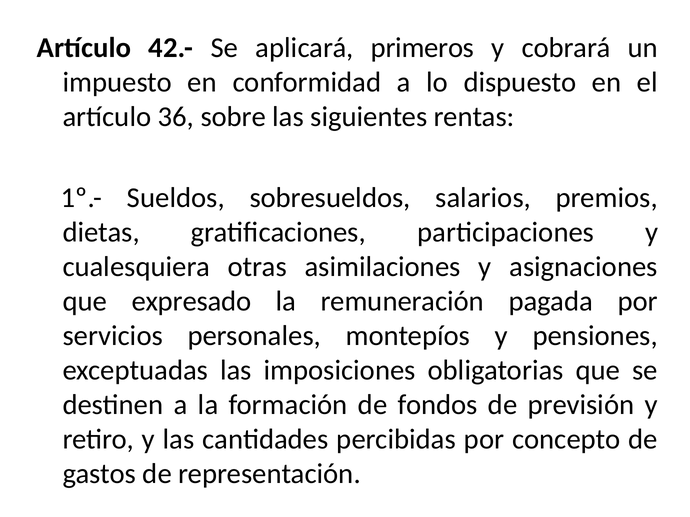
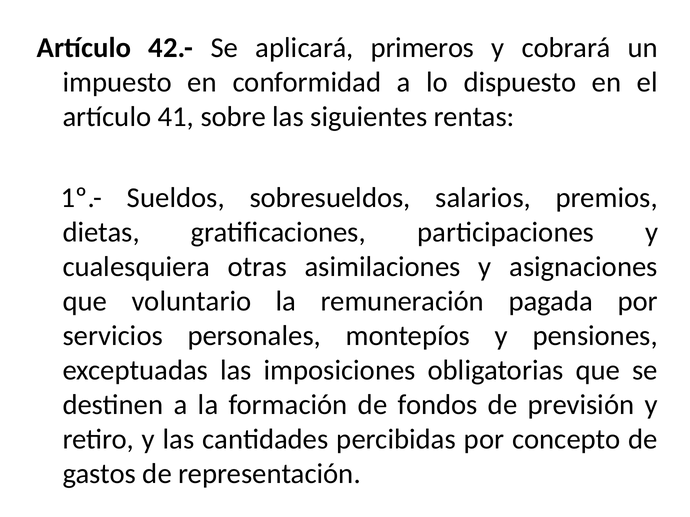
36: 36 -> 41
expresado: expresado -> voluntario
